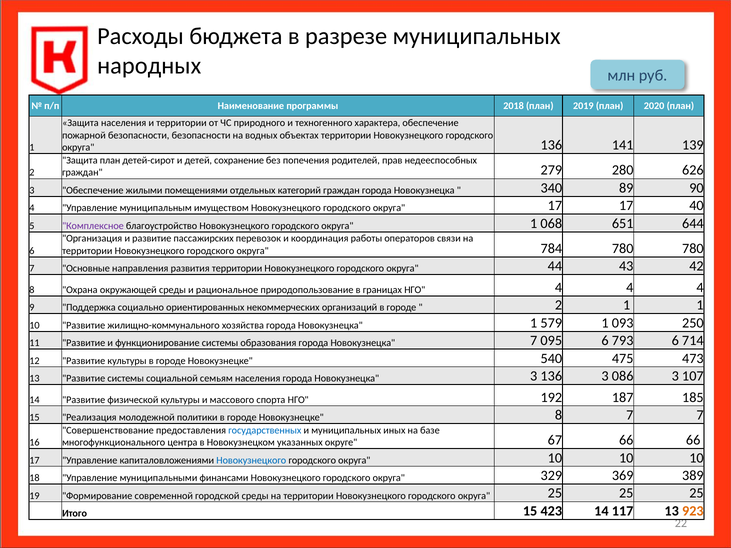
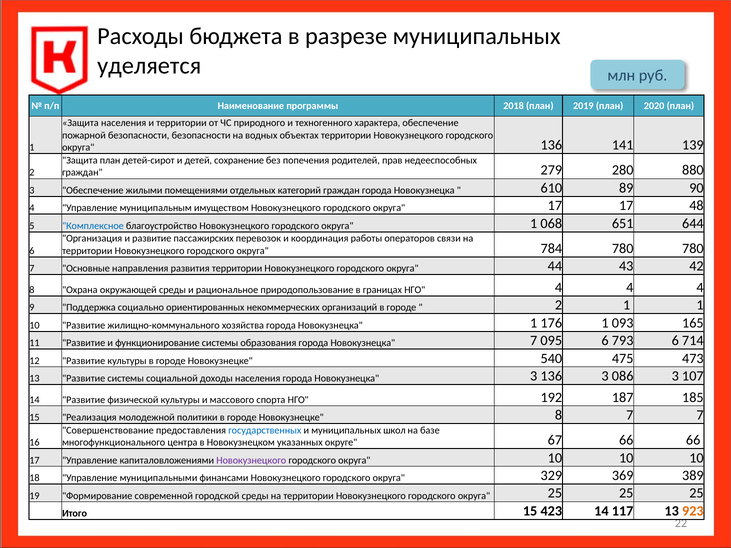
народных: народных -> уделяется
626: 626 -> 880
340: 340 -> 610
40: 40 -> 48
Комплексное colour: purple -> blue
579: 579 -> 176
250: 250 -> 165
семьям: семьям -> доходы
иных: иных -> школ
Новокузнецкого at (251, 460) colour: blue -> purple
